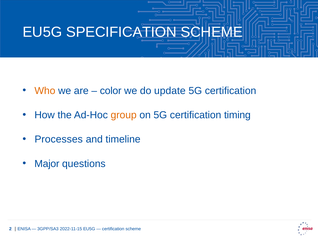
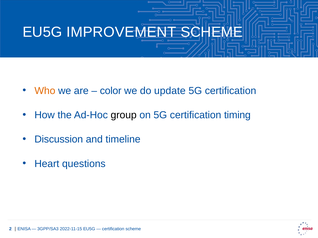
SPECIFICATION: SPECIFICATION -> IMPROVEMENT
group colour: orange -> black
Processes: Processes -> Discussion
Major: Major -> Heart
